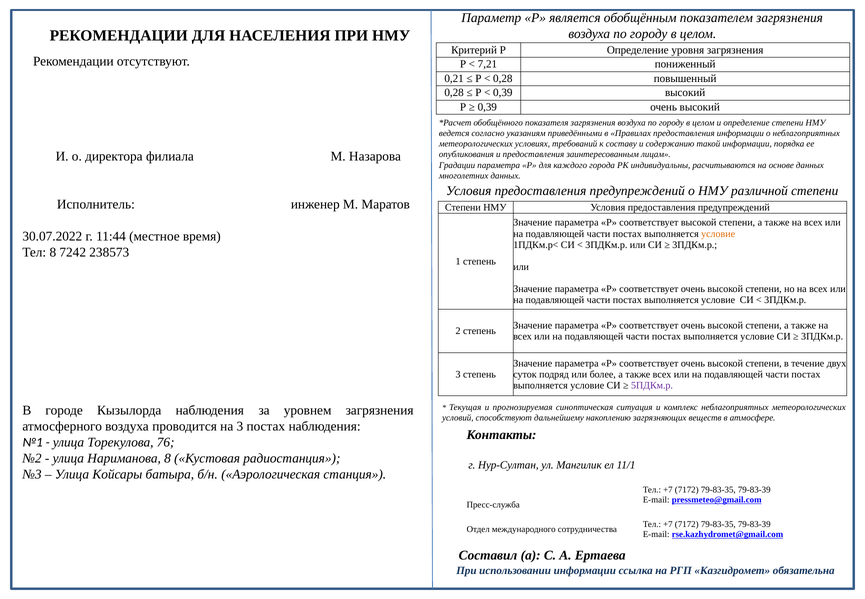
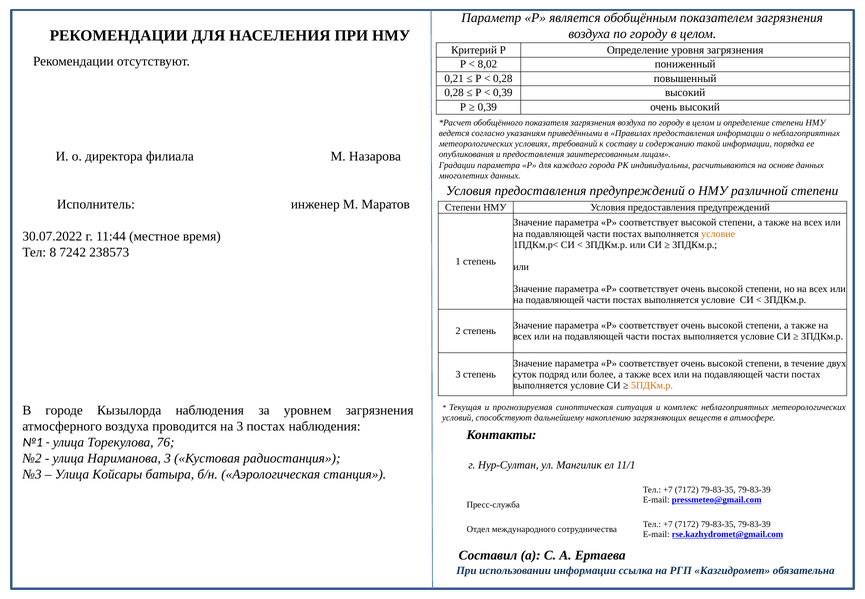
7,21: 7,21 -> 8,02
5ПДКм.р colour: purple -> orange
Нариманова 8: 8 -> 3
